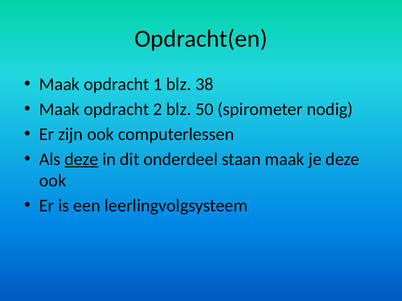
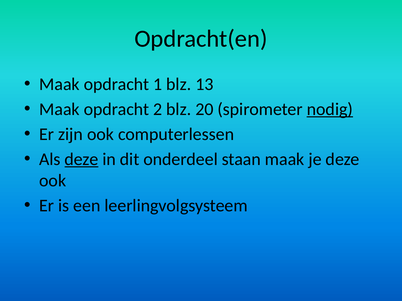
38: 38 -> 13
50: 50 -> 20
nodig underline: none -> present
